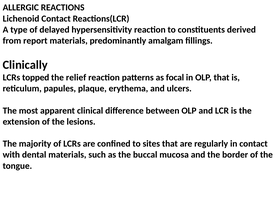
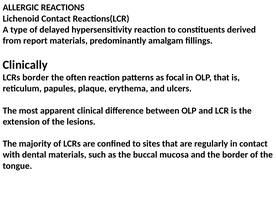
LCRs topped: topped -> border
relief: relief -> often
